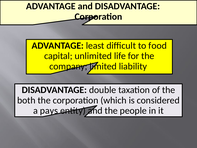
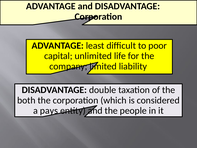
food: food -> poor
